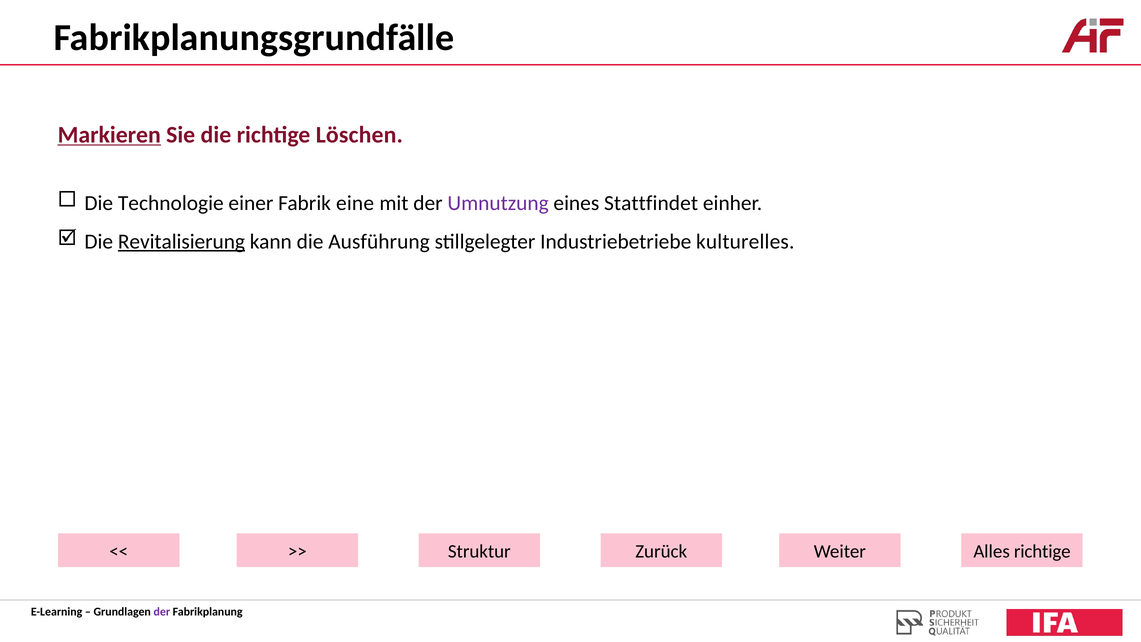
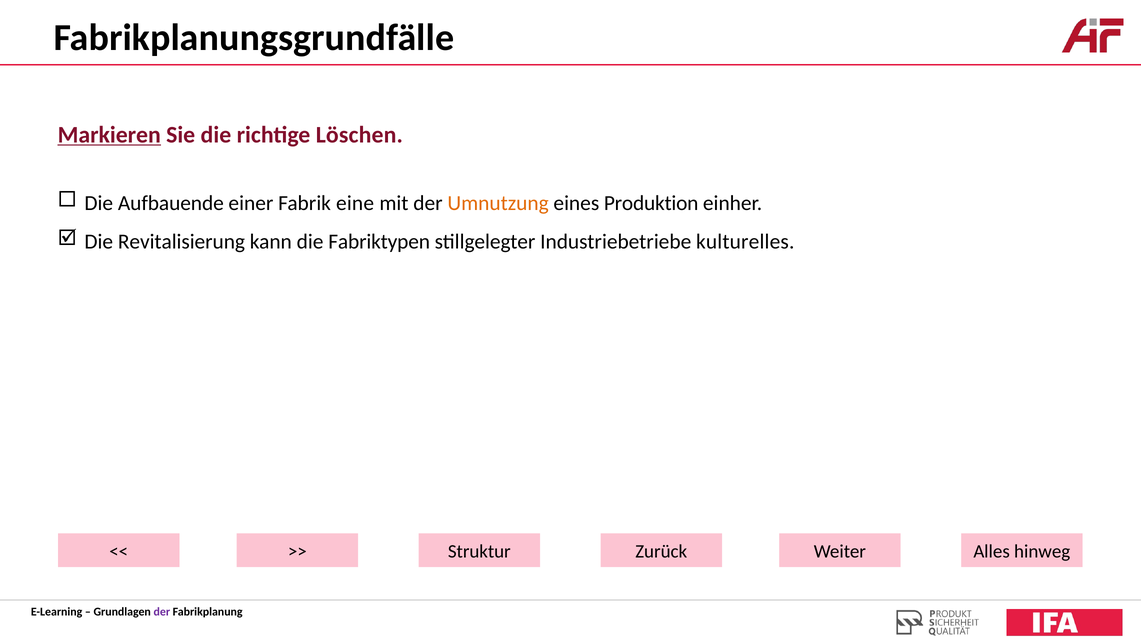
Technologie: Technologie -> Aufbauende
Umnutzung colour: purple -> orange
Stattfindet: Stattfindet -> Produktion
Revitalisierung underline: present -> none
Ausführung: Ausführung -> Fabriktypen
Alles richtige: richtige -> hinweg
